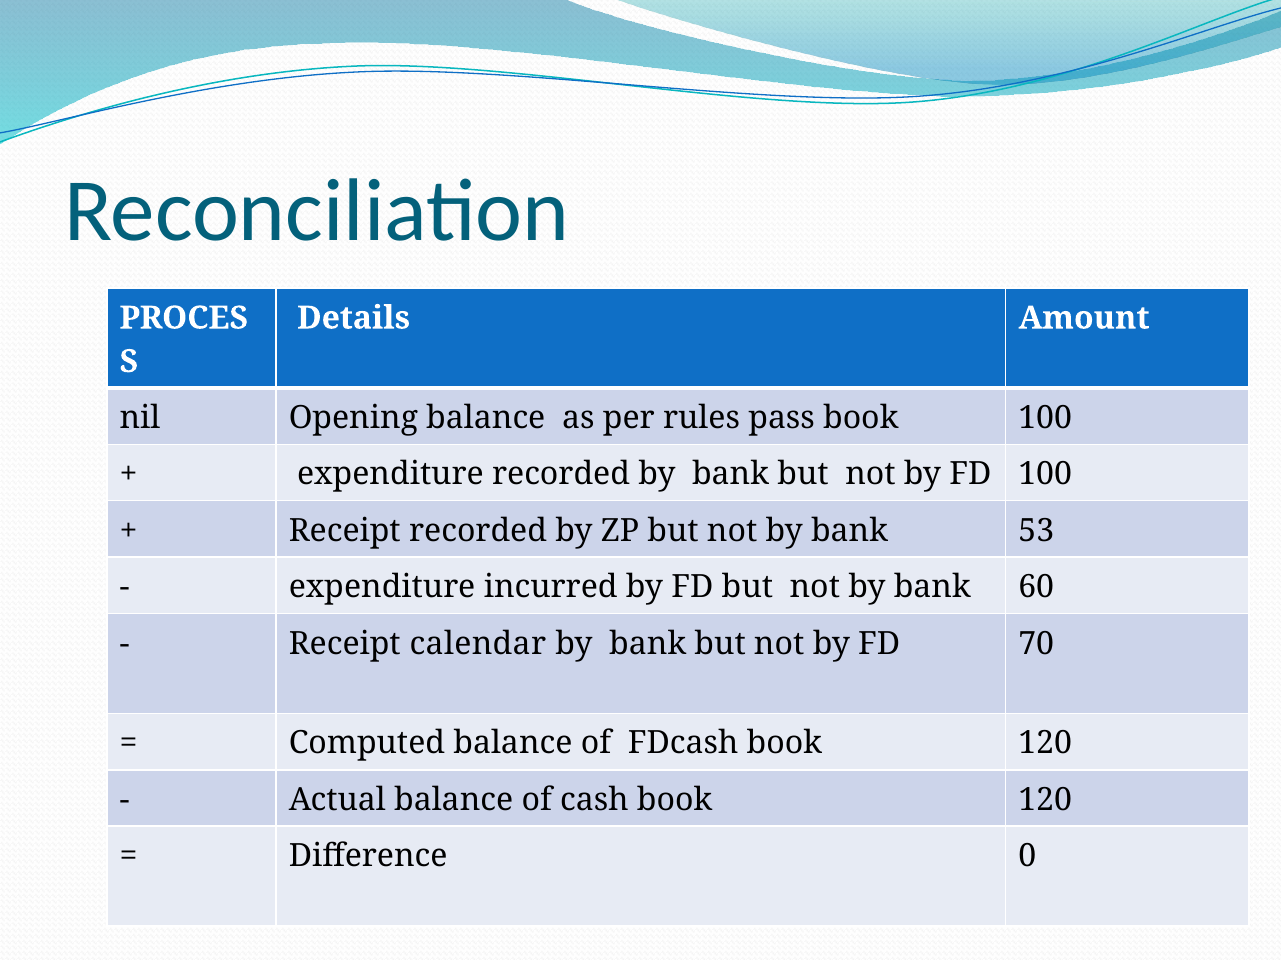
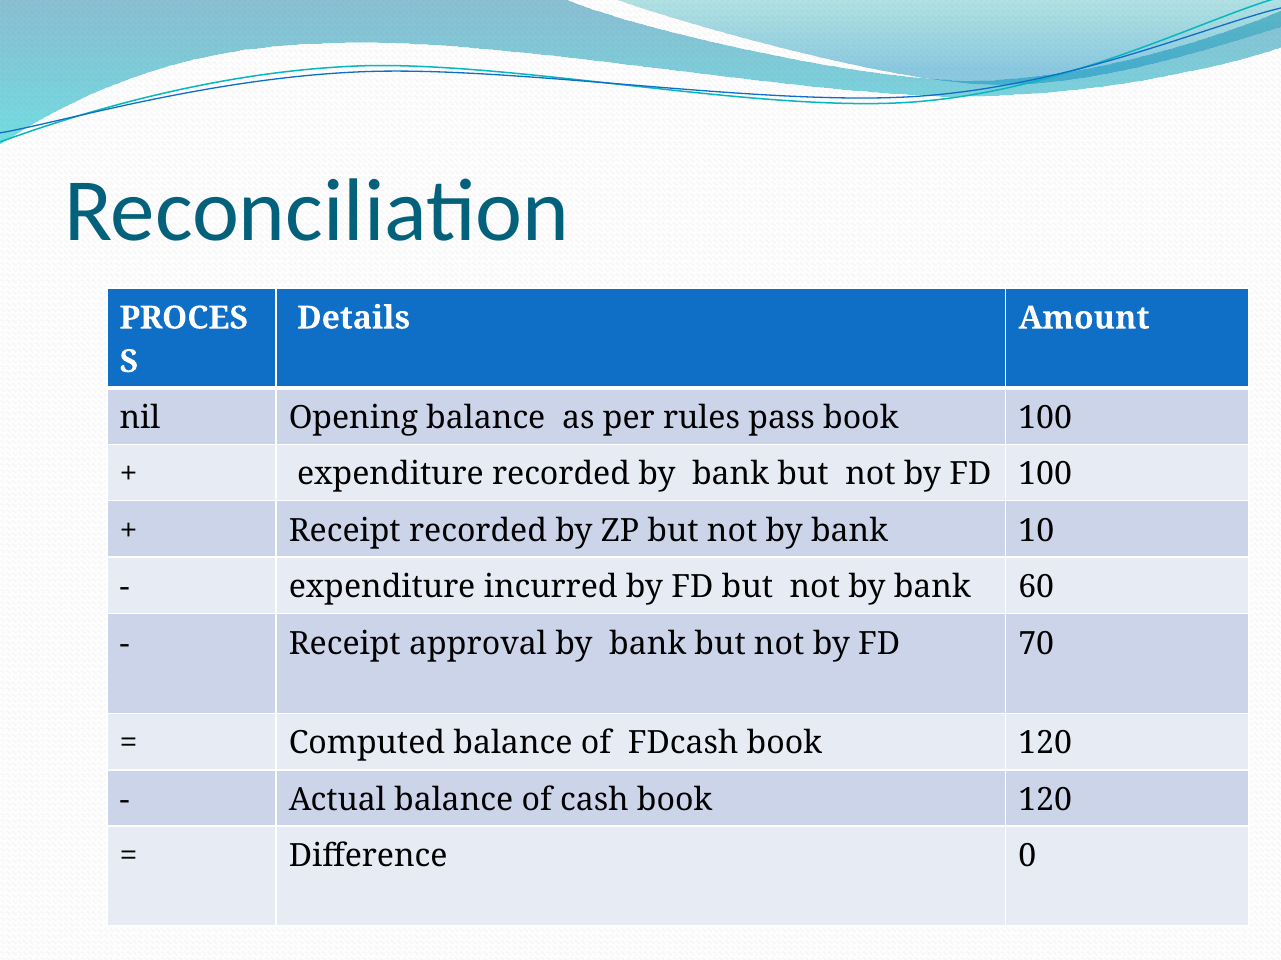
53: 53 -> 10
calendar: calendar -> approval
